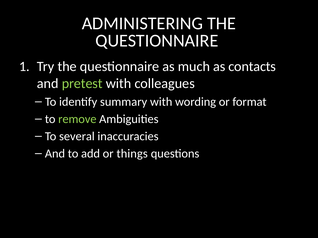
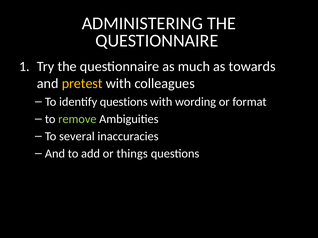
contacts: contacts -> towards
pretest colour: light green -> yellow
identify summary: summary -> questions
